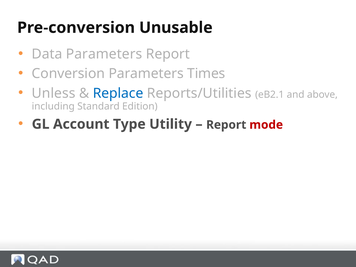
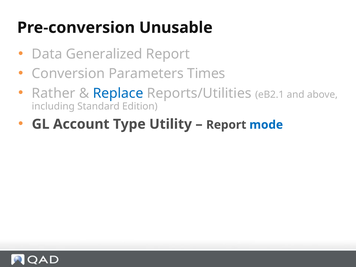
Data Parameters: Parameters -> Generalized
Unless: Unless -> Rather
mode colour: red -> blue
